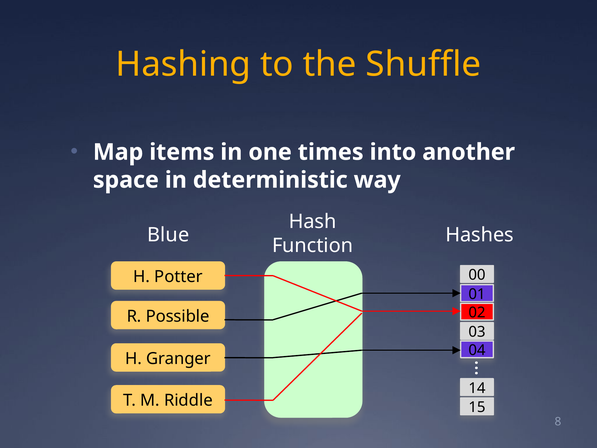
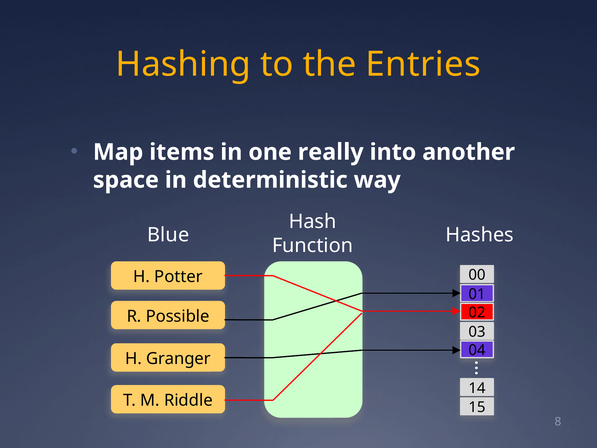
Shuffle: Shuffle -> Entries
times: times -> really
